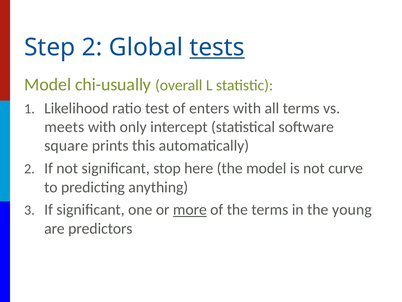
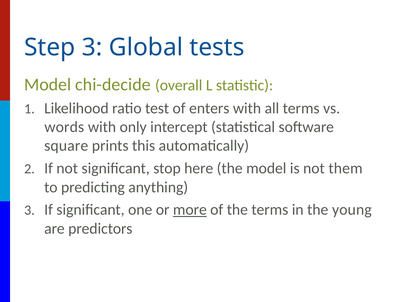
Step 2: 2 -> 3
tests underline: present -> none
chi-usually: chi-usually -> chi-decide
meets: meets -> words
curve: curve -> them
